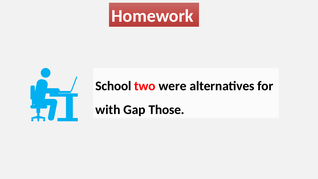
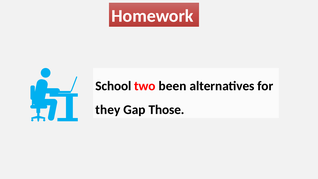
were: were -> been
with: with -> they
